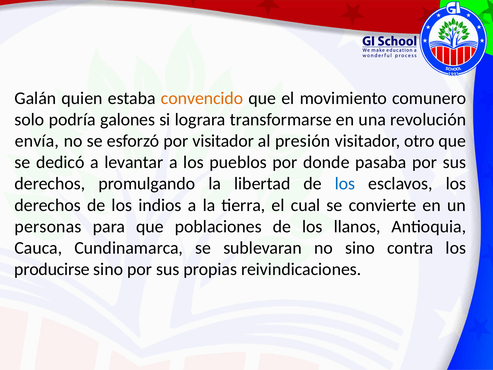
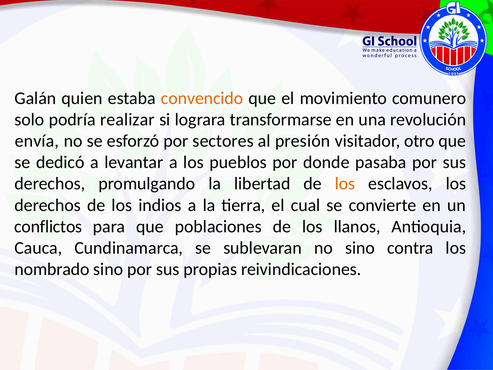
galones: galones -> realizar
por visitador: visitador -> sectores
los at (345, 184) colour: blue -> orange
personas: personas -> conflictos
producirse: producirse -> nombrado
